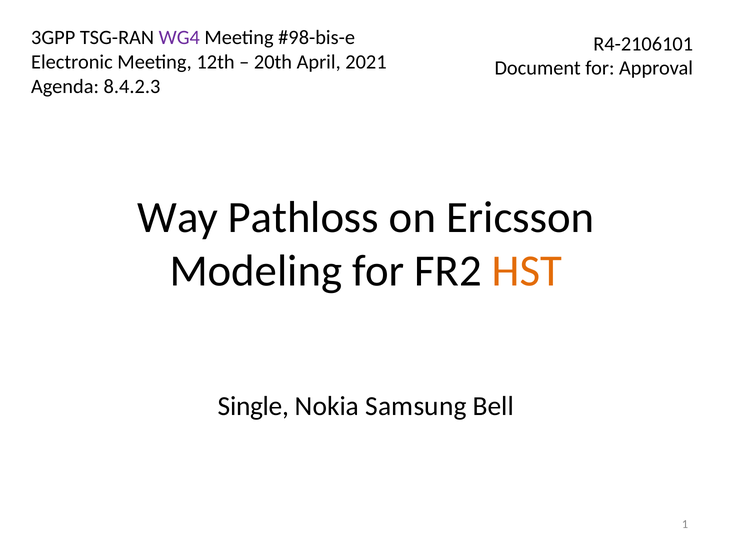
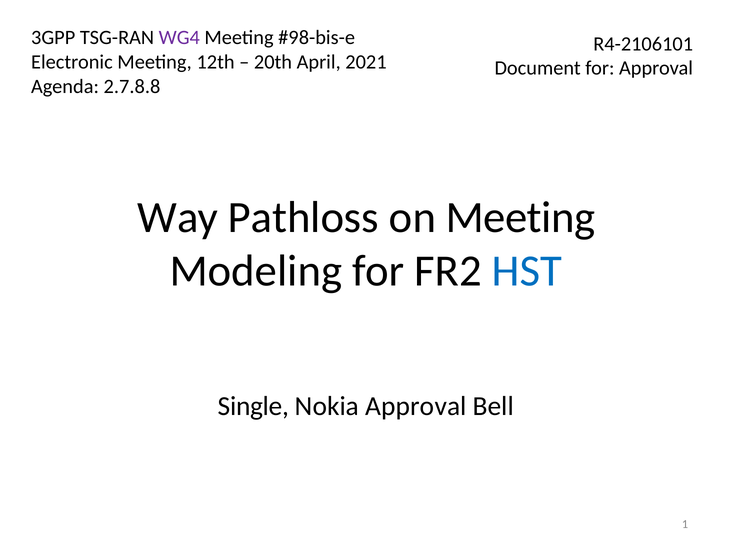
8.4.2.3: 8.4.2.3 -> 2.7.8.8
on Ericsson: Ericsson -> Meeting
HST colour: orange -> blue
Nokia Samsung: Samsung -> Approval
